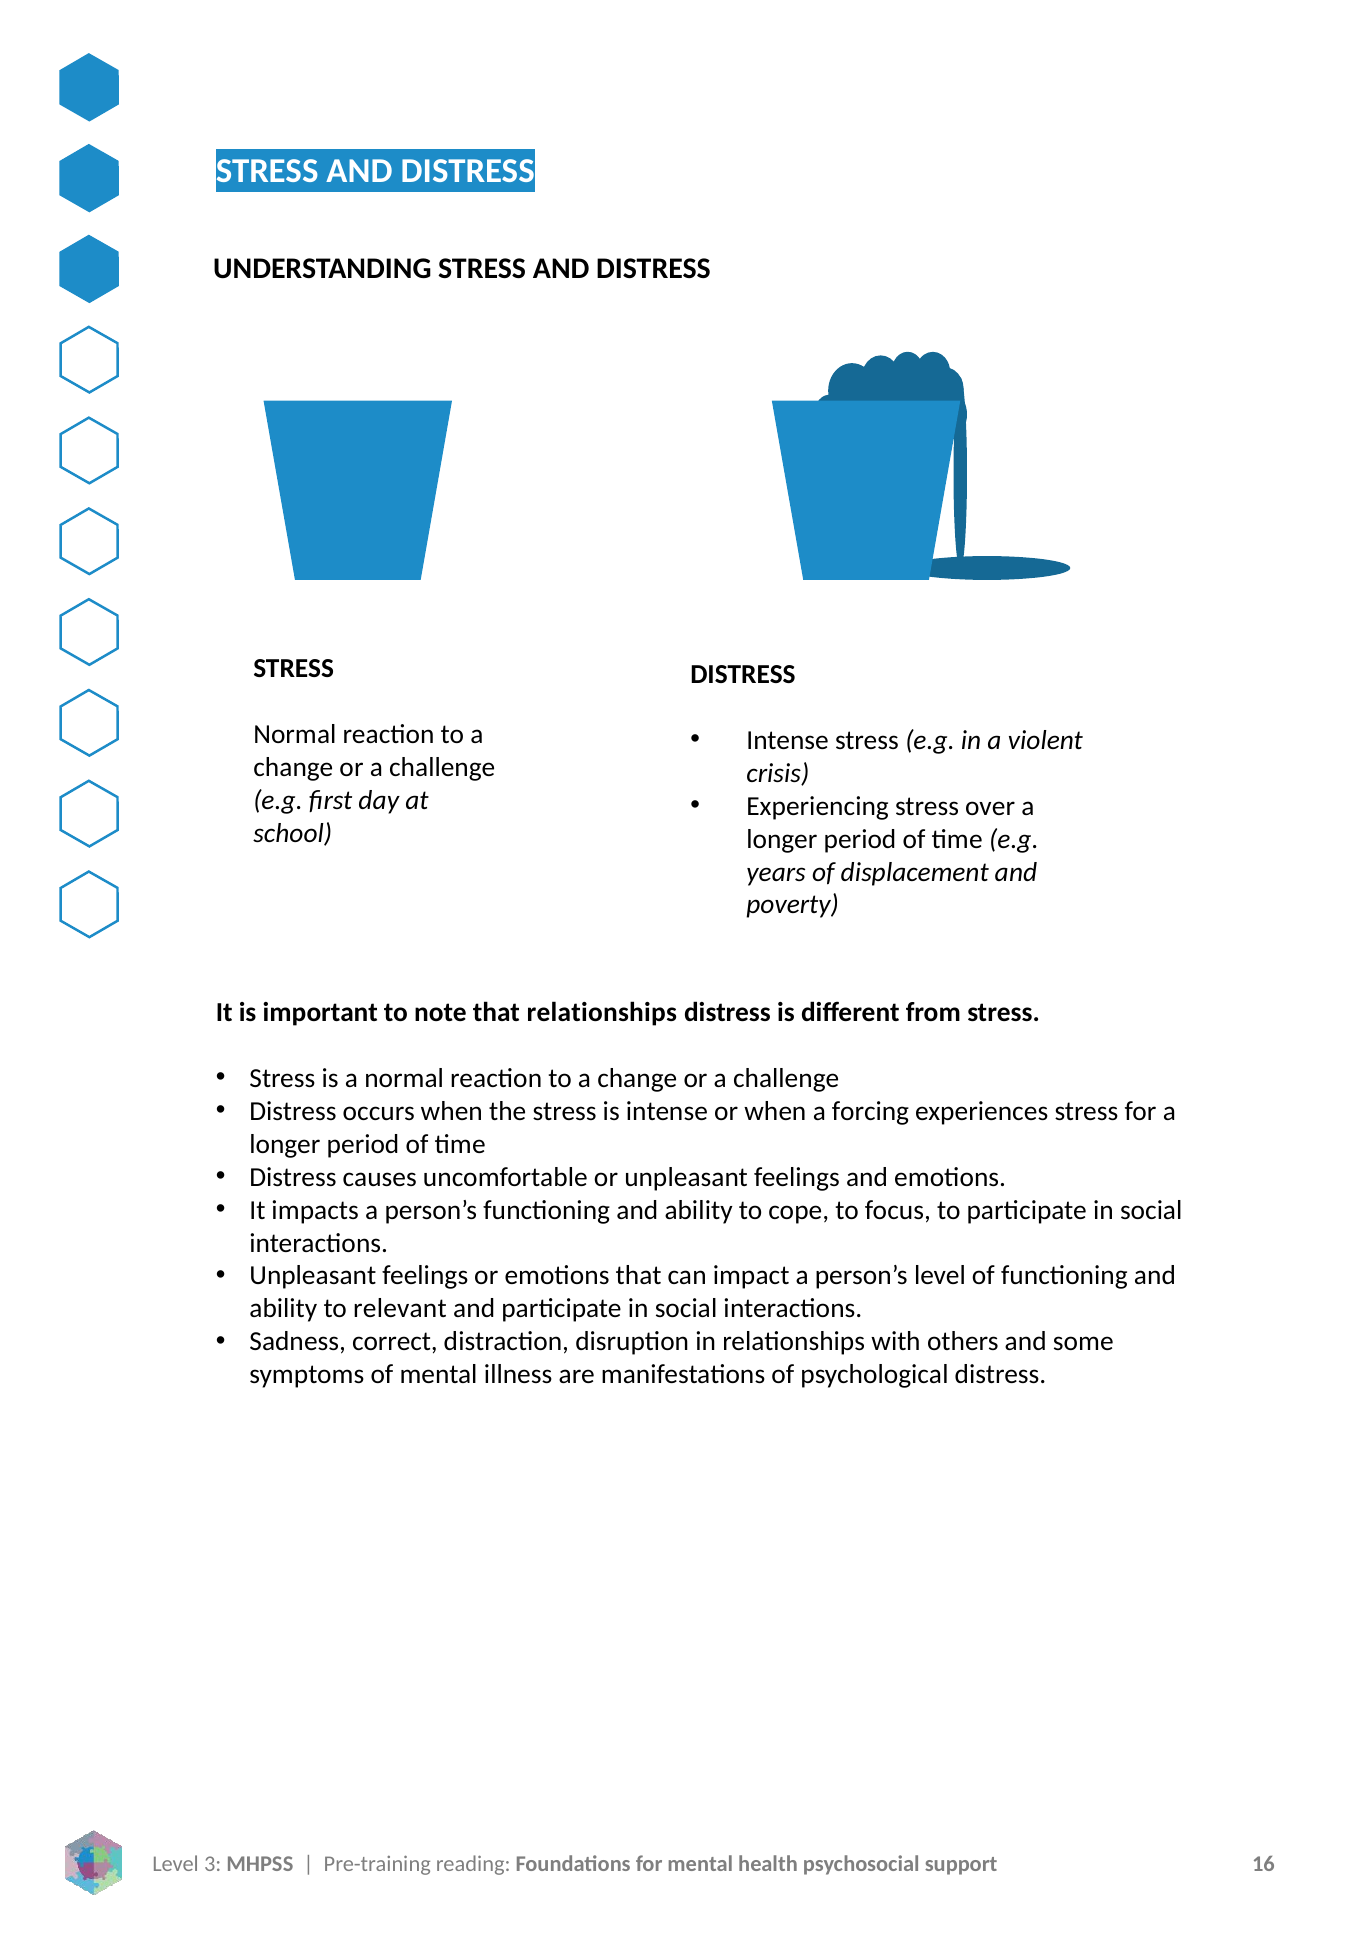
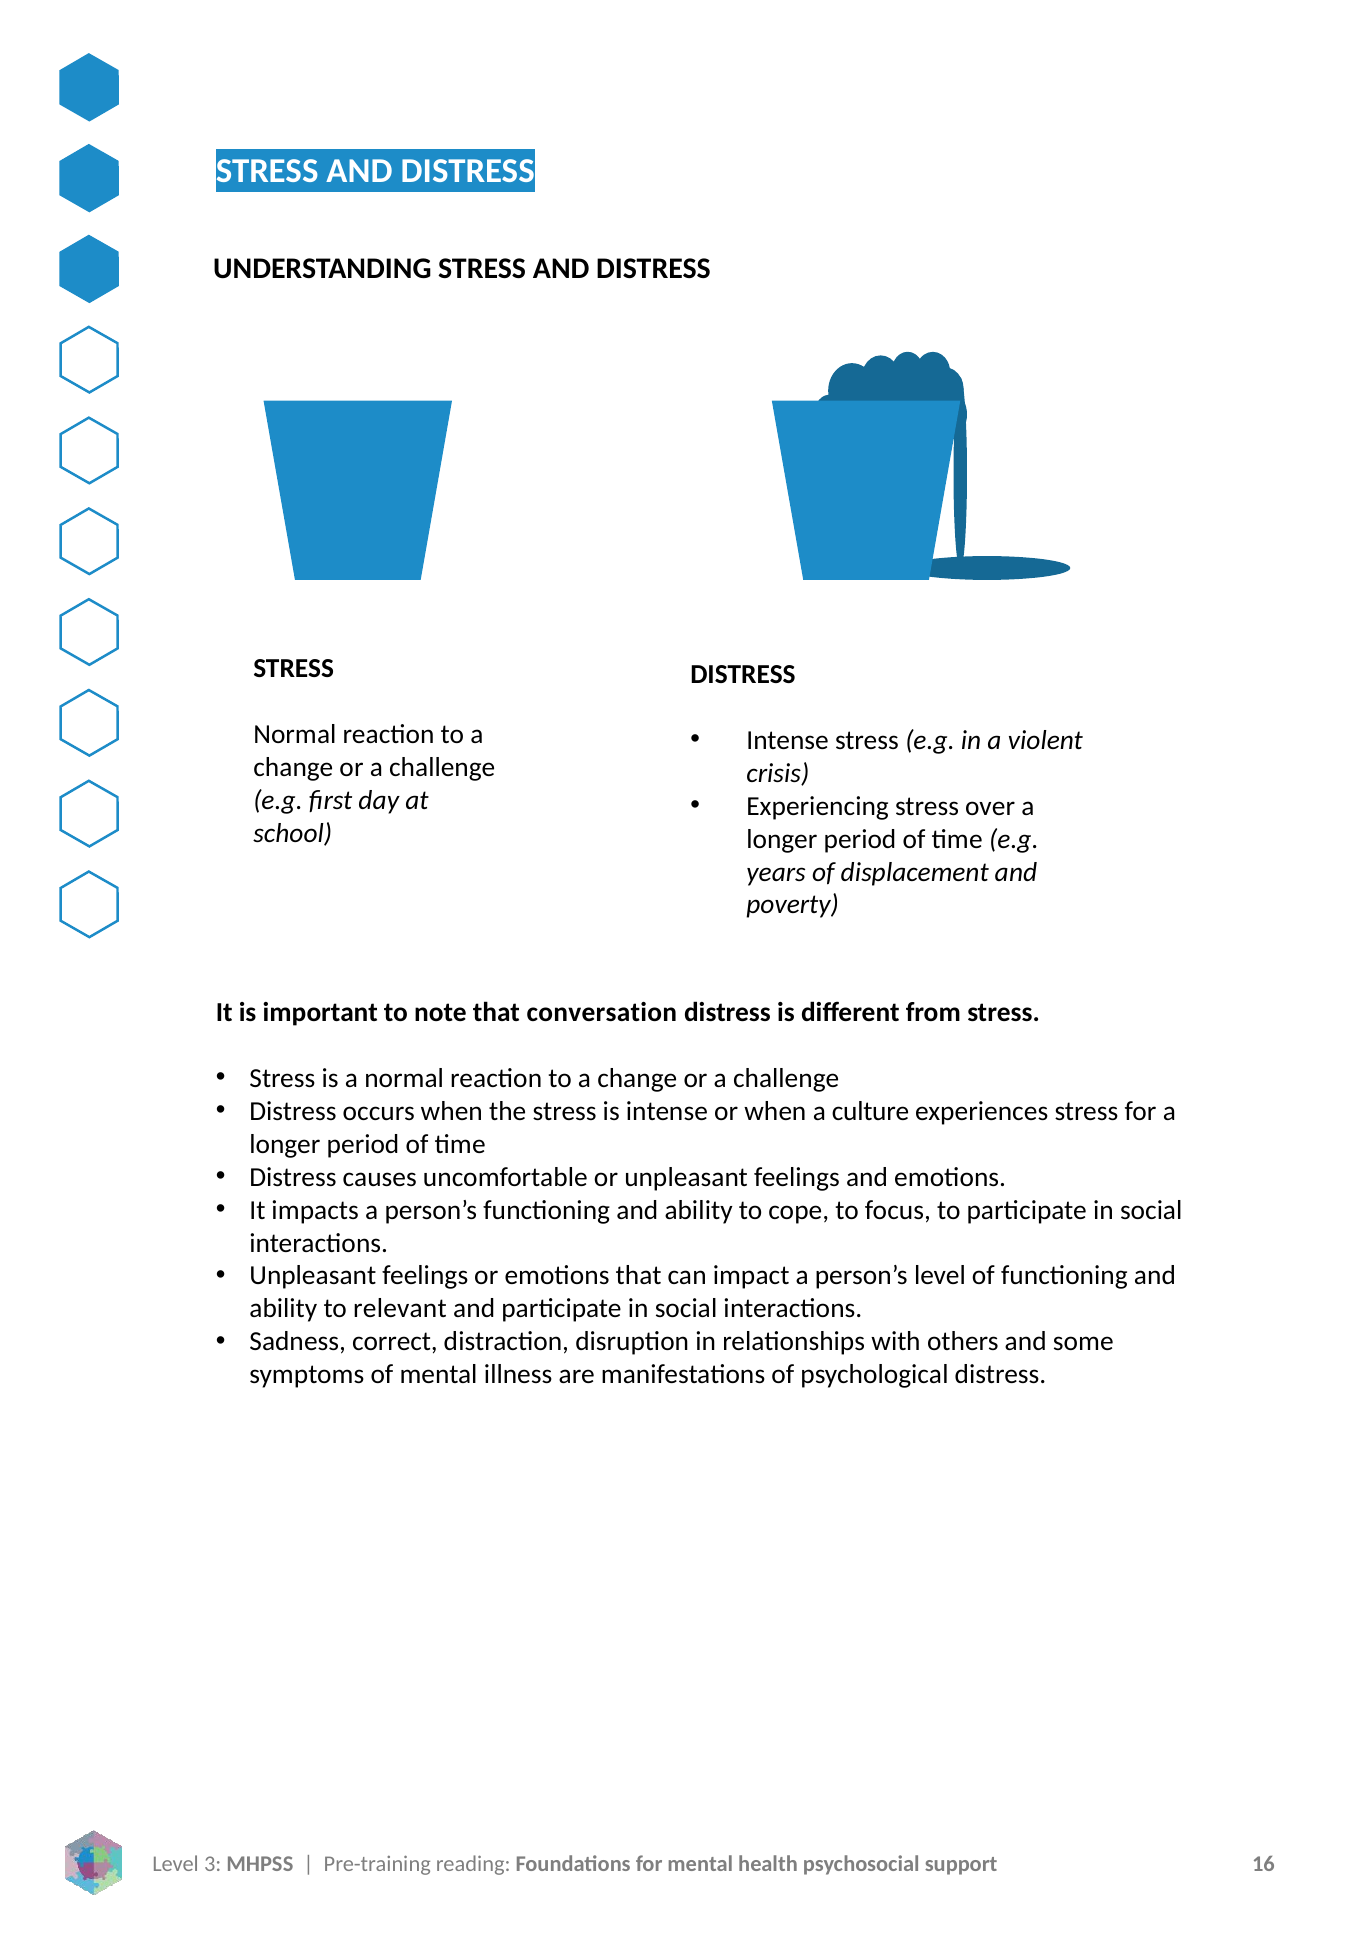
that relationships: relationships -> conversation
forcing: forcing -> culture
